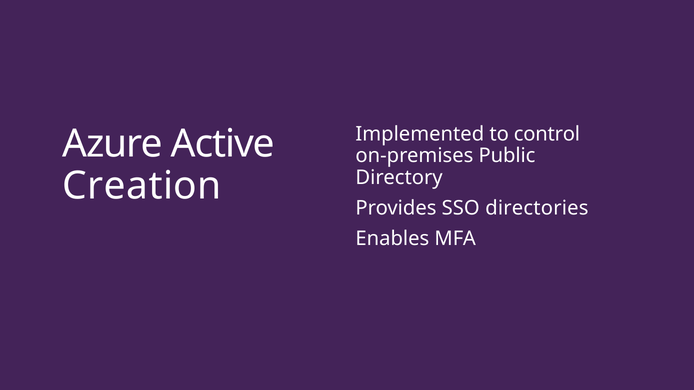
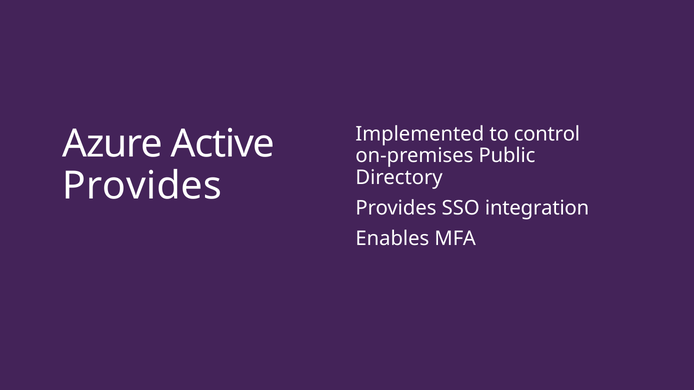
Creation at (142, 186): Creation -> Provides
directories: directories -> integration
